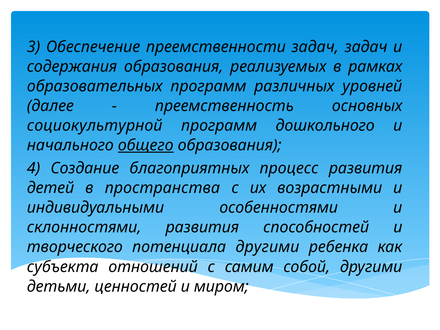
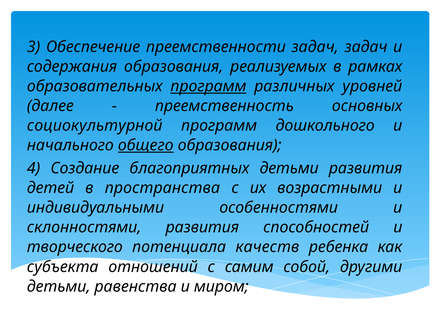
программ at (208, 86) underline: none -> present
благоприятных процесс: процесс -> детьми
потенциала другими: другими -> качеств
ценностей: ценностей -> равенства
